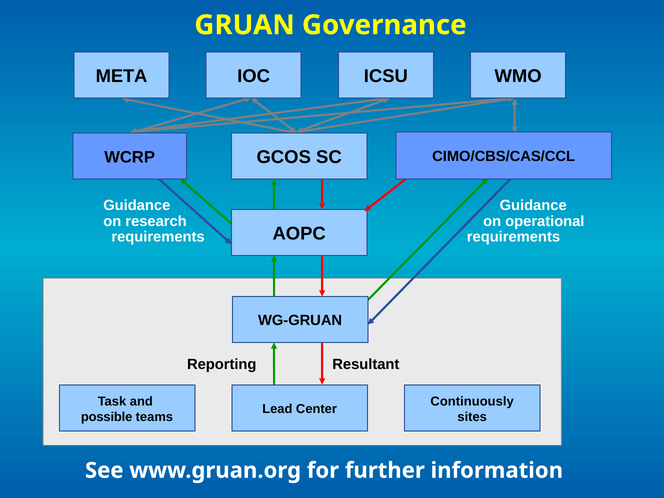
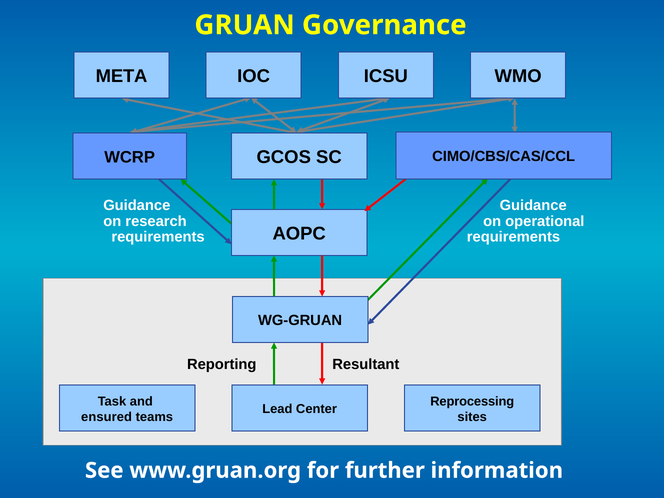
Continuously: Continuously -> Reprocessing
possible: possible -> ensured
